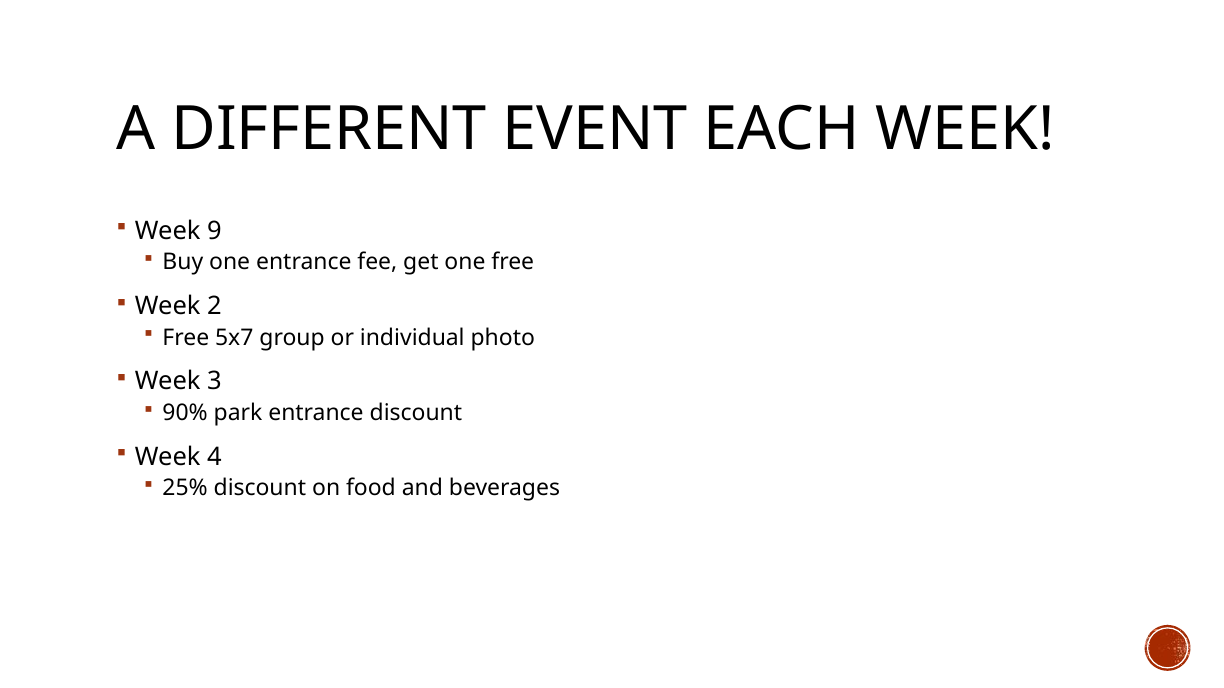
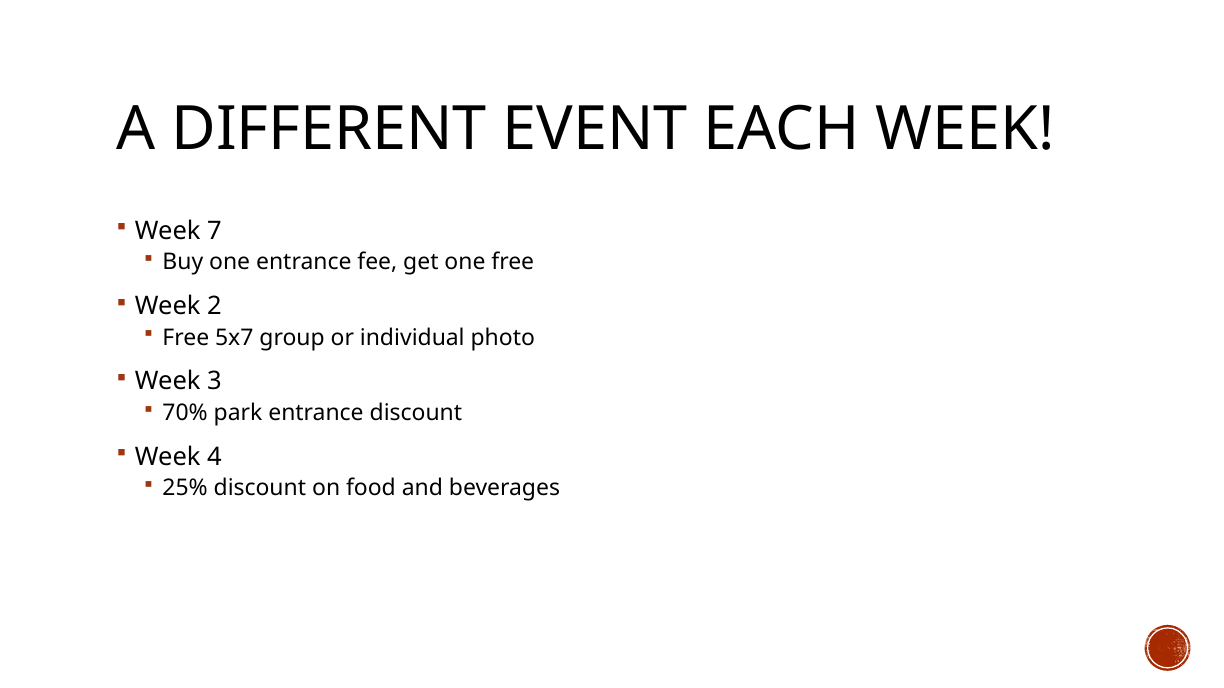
9: 9 -> 7
90%: 90% -> 70%
